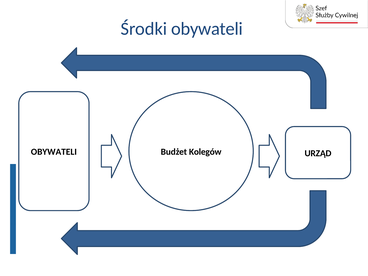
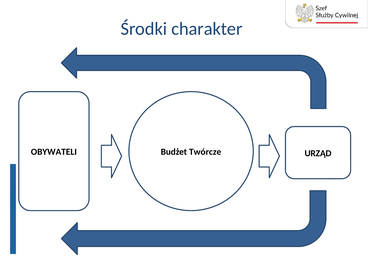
Środki obywateli: obywateli -> charakter
Kolegów: Kolegów -> Twórcze
